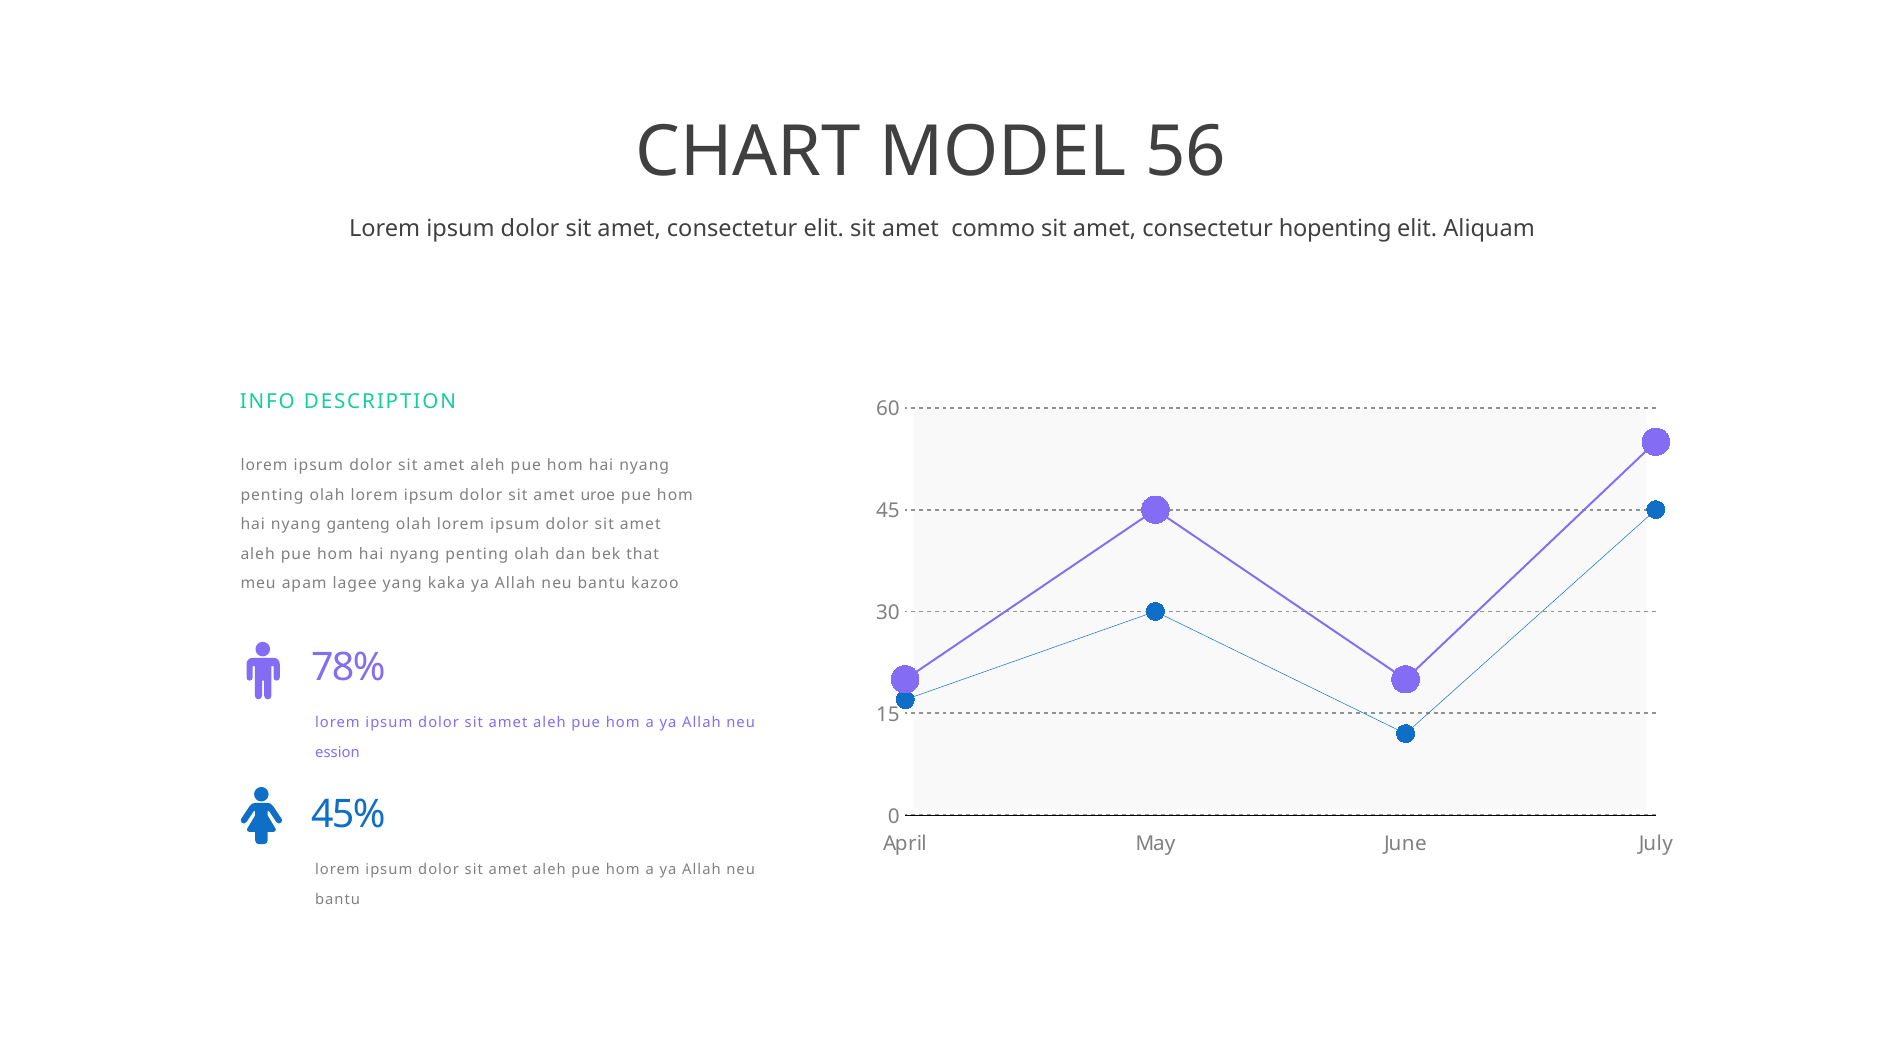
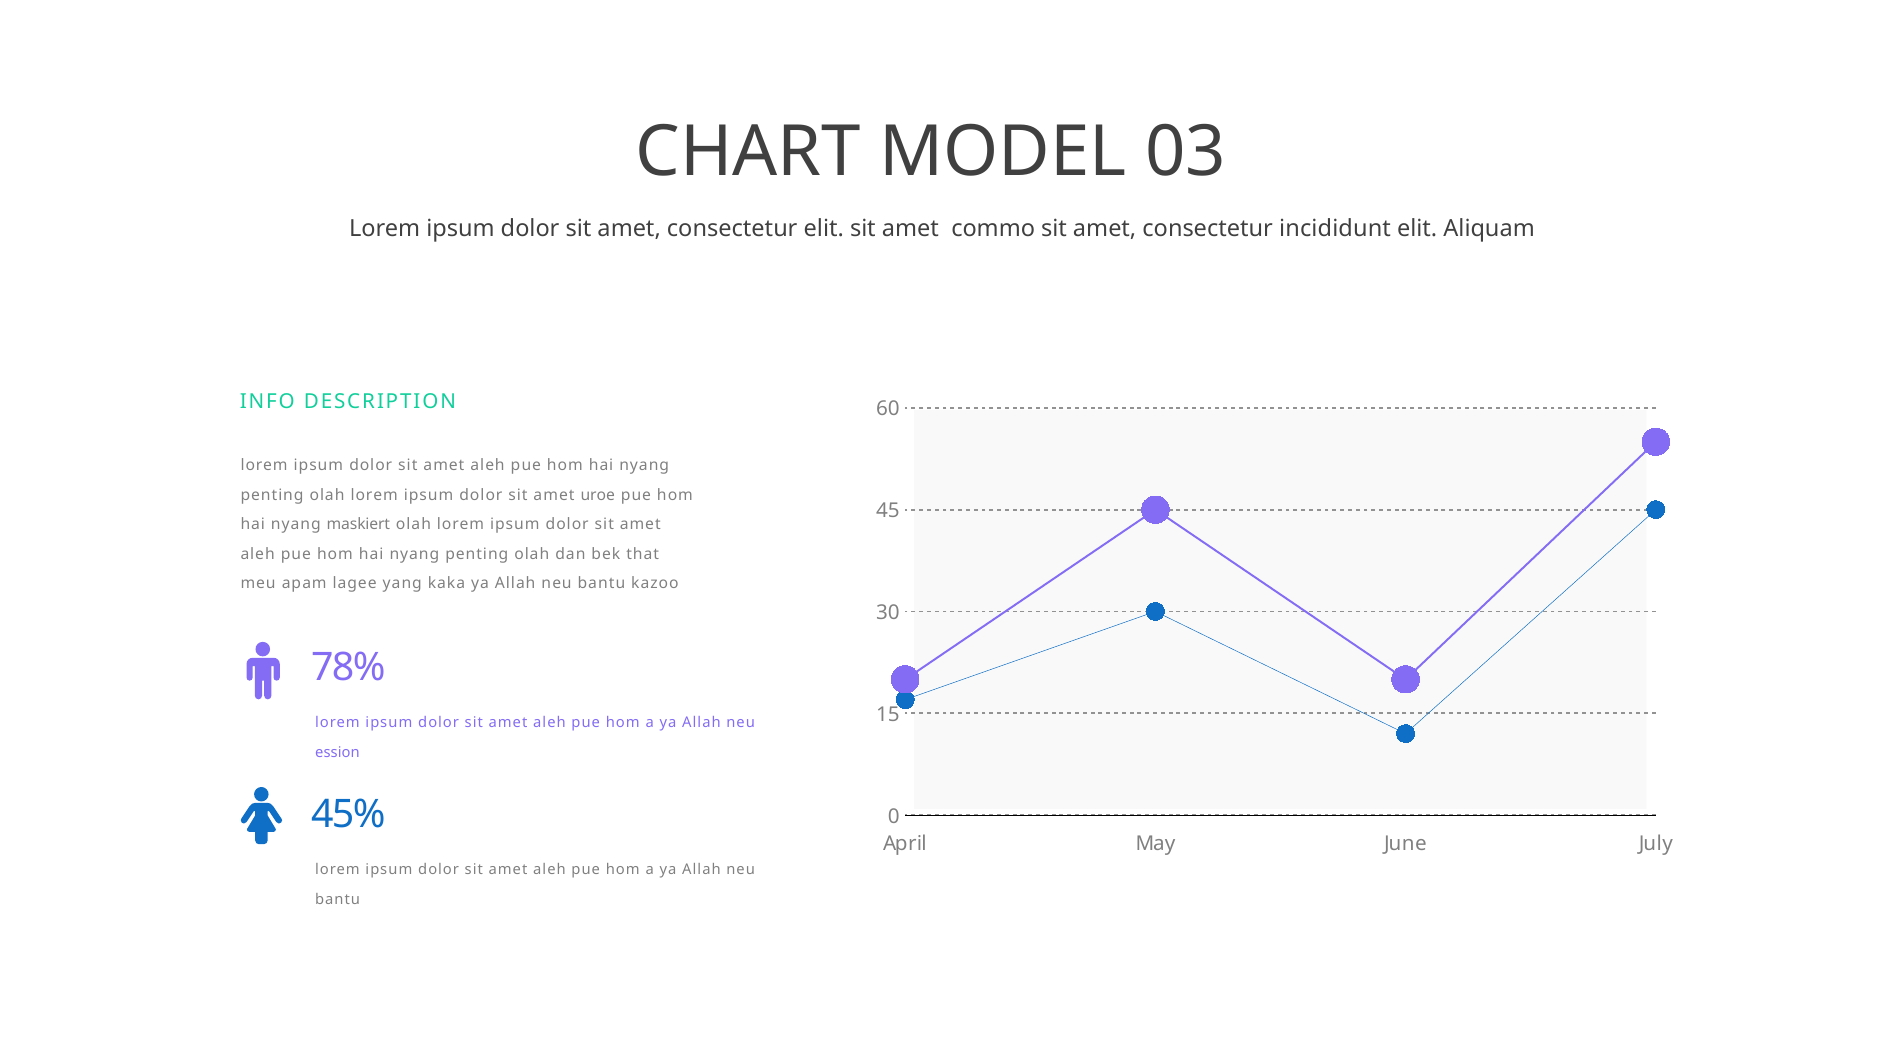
56: 56 -> 03
hopenting: hopenting -> incididunt
ganteng: ganteng -> maskiert
